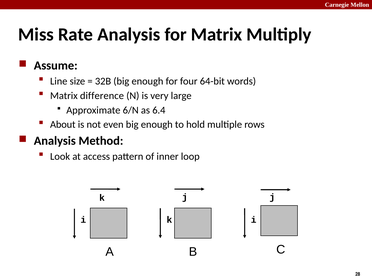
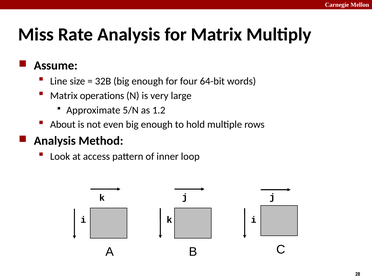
difference: difference -> operations
6/N: 6/N -> 5/N
6.4: 6.4 -> 1.2
